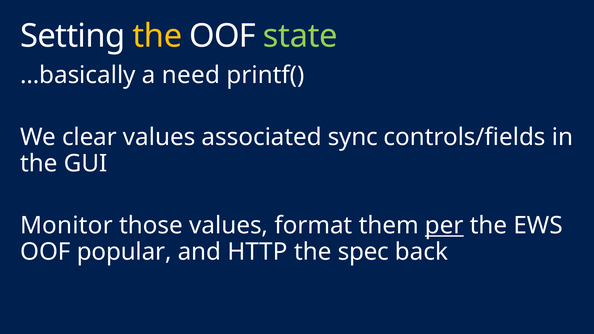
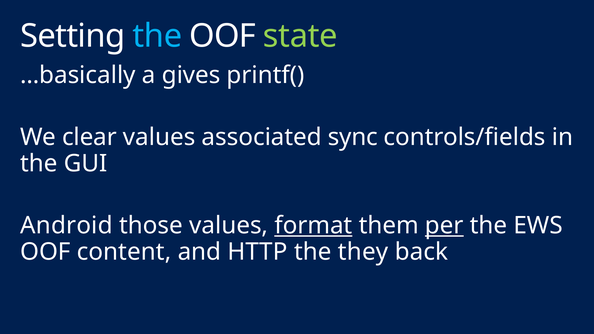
the at (157, 36) colour: yellow -> light blue
need: need -> gives
Monitor: Monitor -> Android
format underline: none -> present
popular: popular -> content
spec: spec -> they
